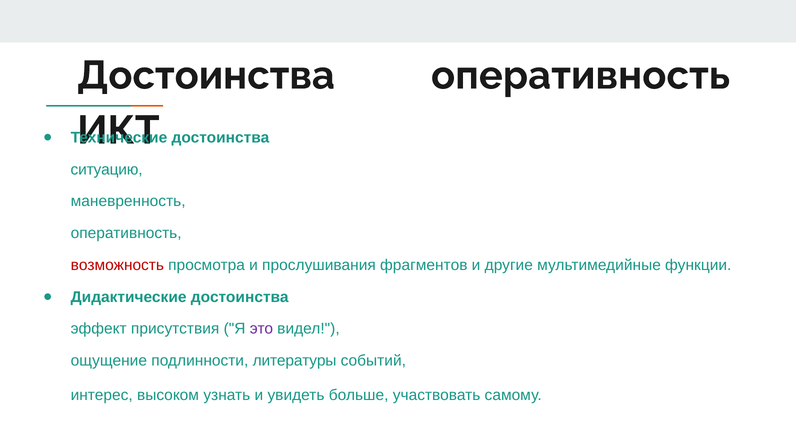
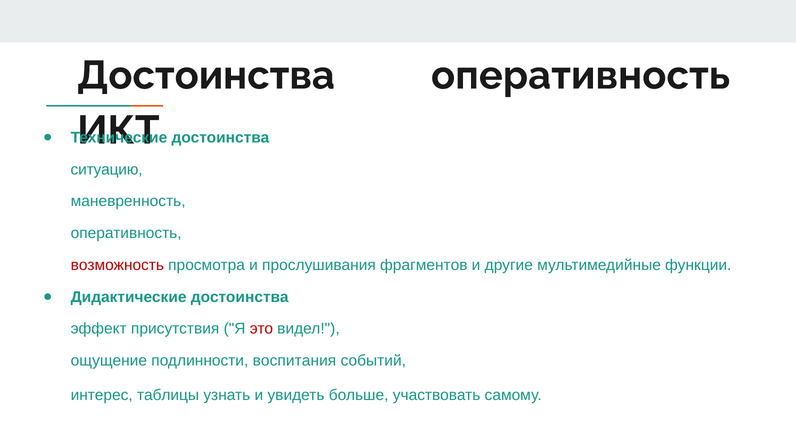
это colour: purple -> red
литературы: литературы -> воспитания
высоком: высоком -> таблицы
